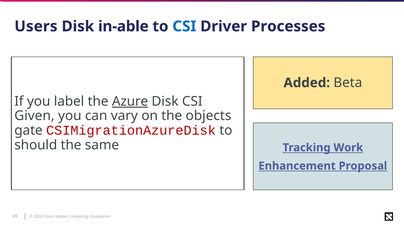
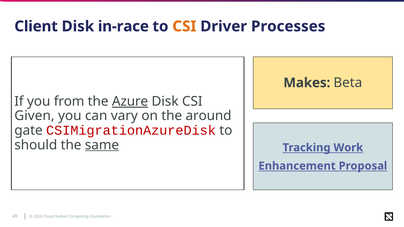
Users: Users -> Client
in-able: in-able -> in-race
CSI at (184, 26) colour: blue -> orange
Added: Added -> Makes
label: label -> from
objects: objects -> around
same underline: none -> present
